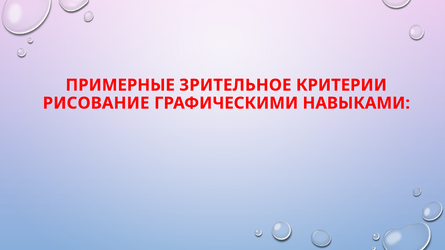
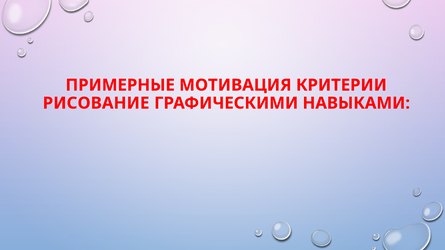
ЗРИТЕЛЬНОЕ: ЗРИТЕЛЬНОЕ -> МОТИВАЦИЯ
